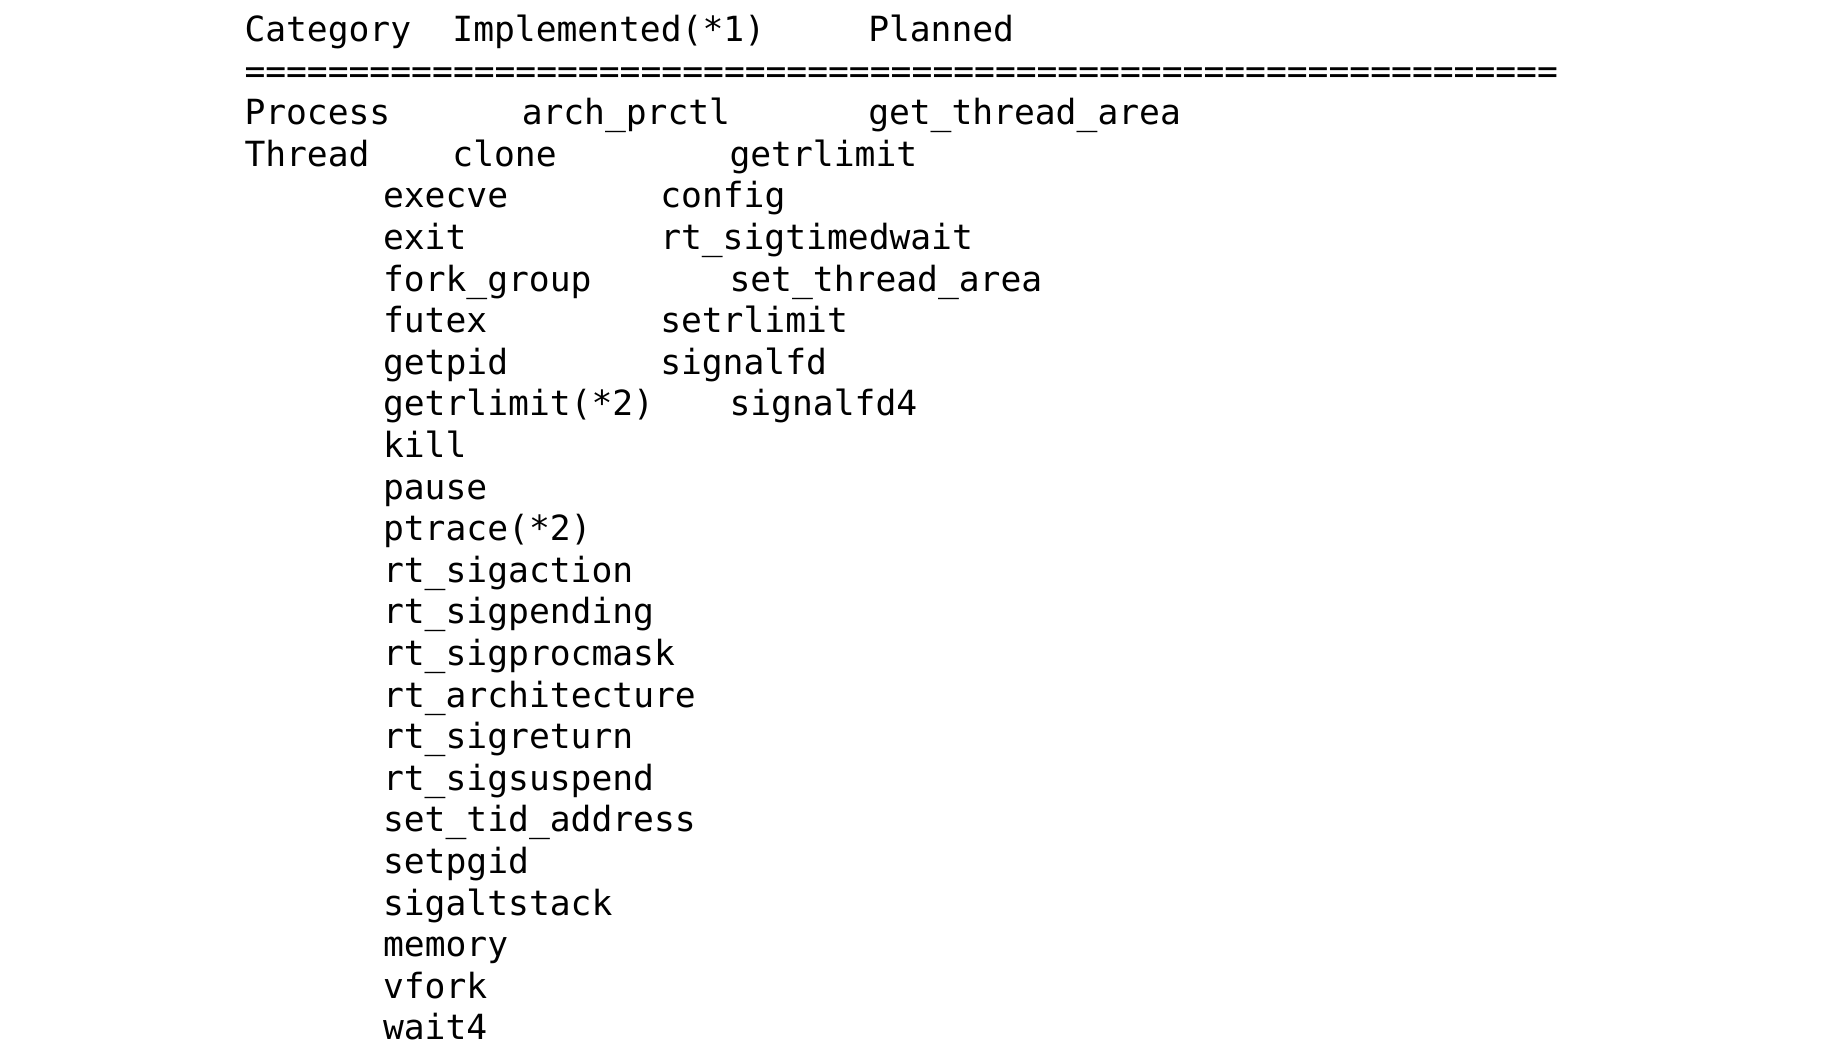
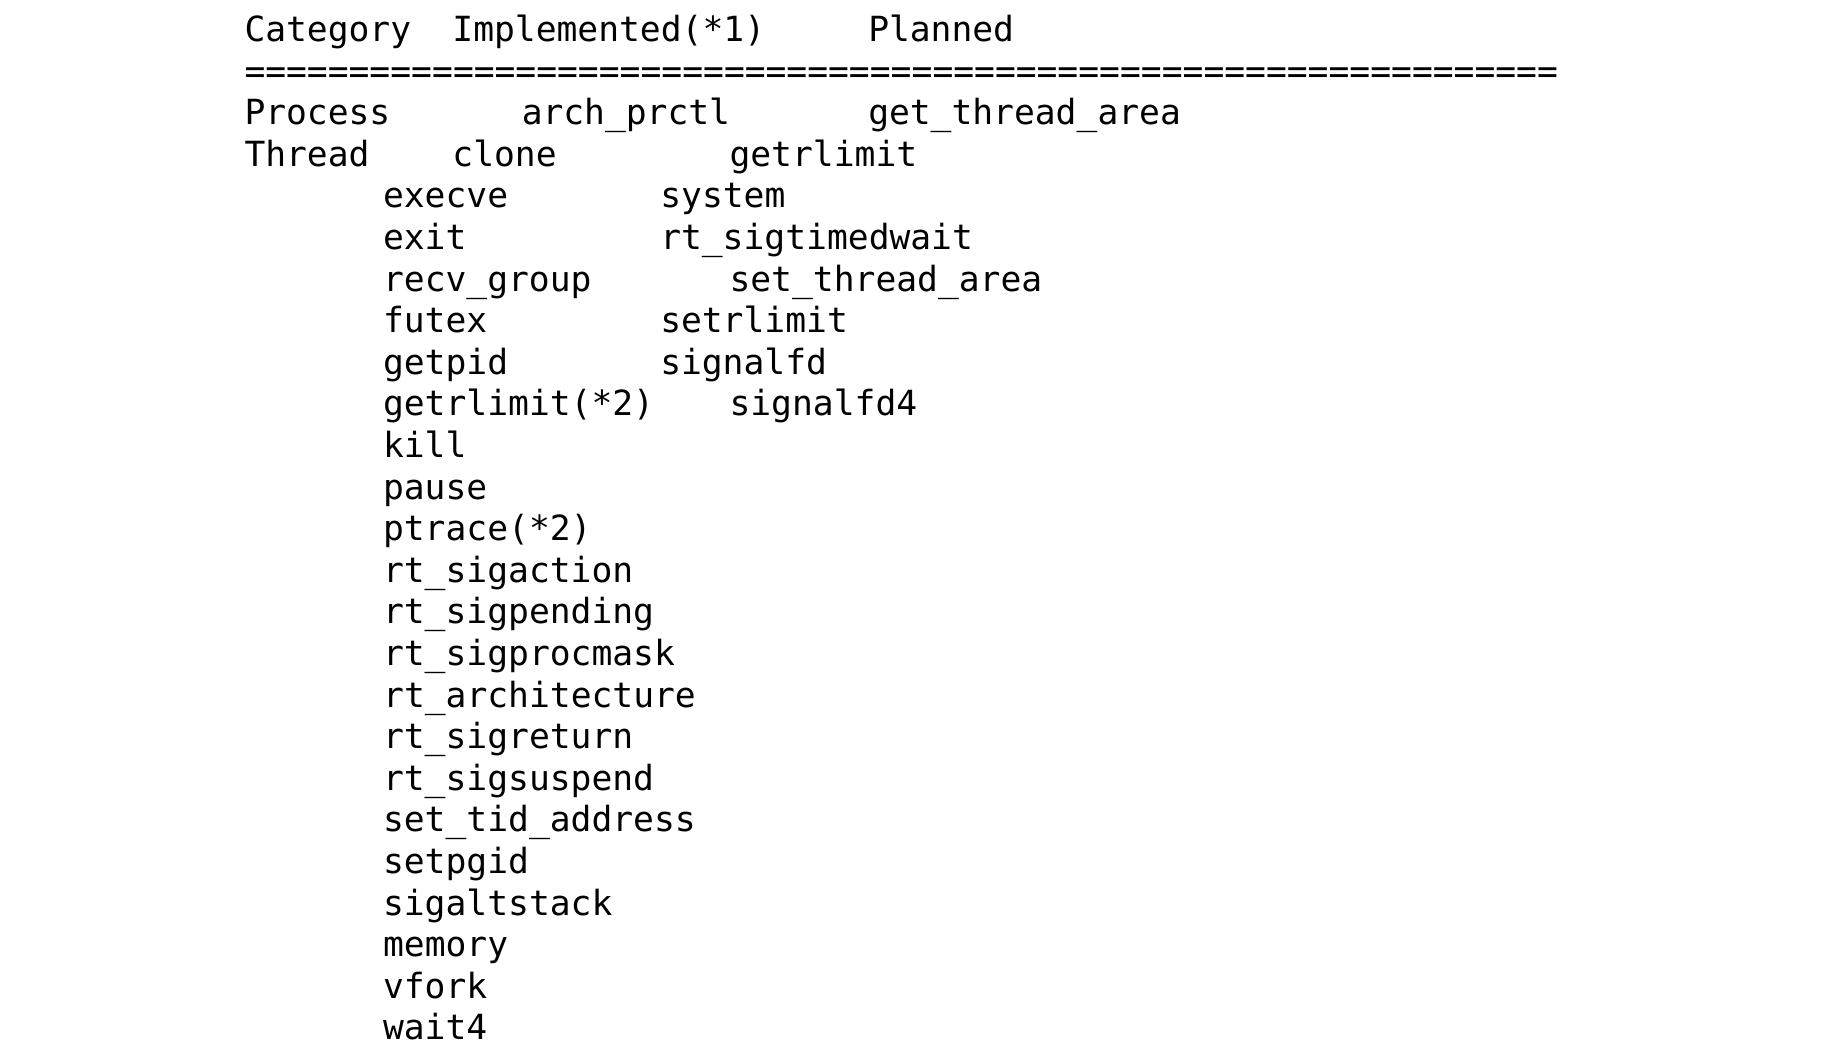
execve config: config -> system
fork_group: fork_group -> recv_group
